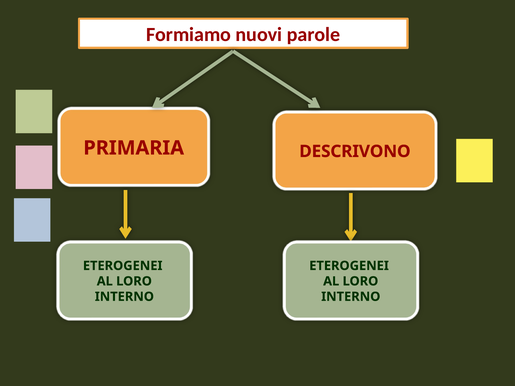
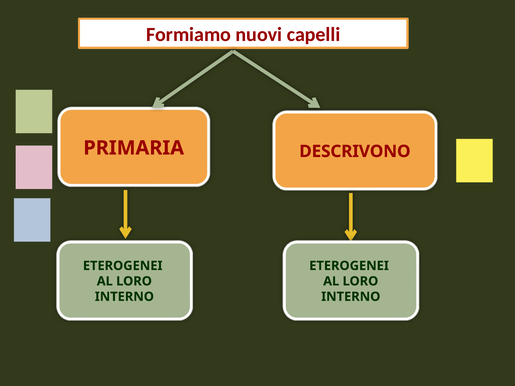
parole: parole -> capelli
